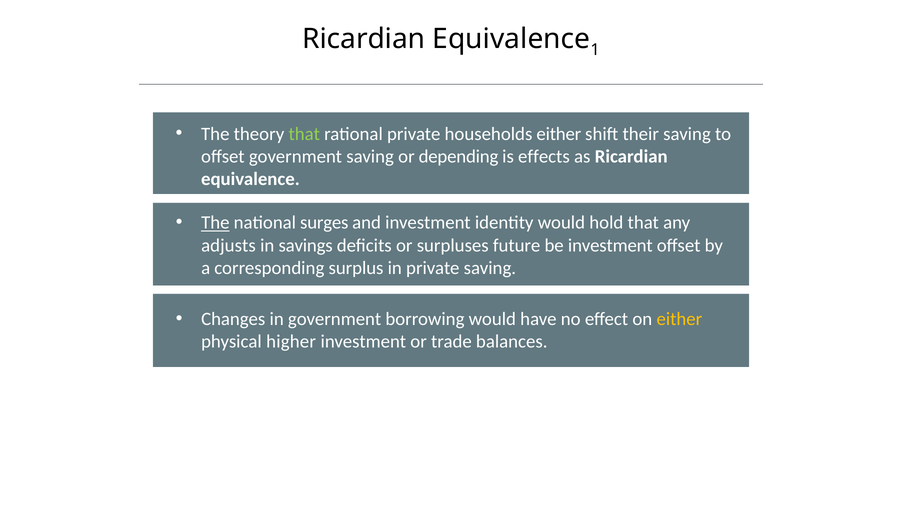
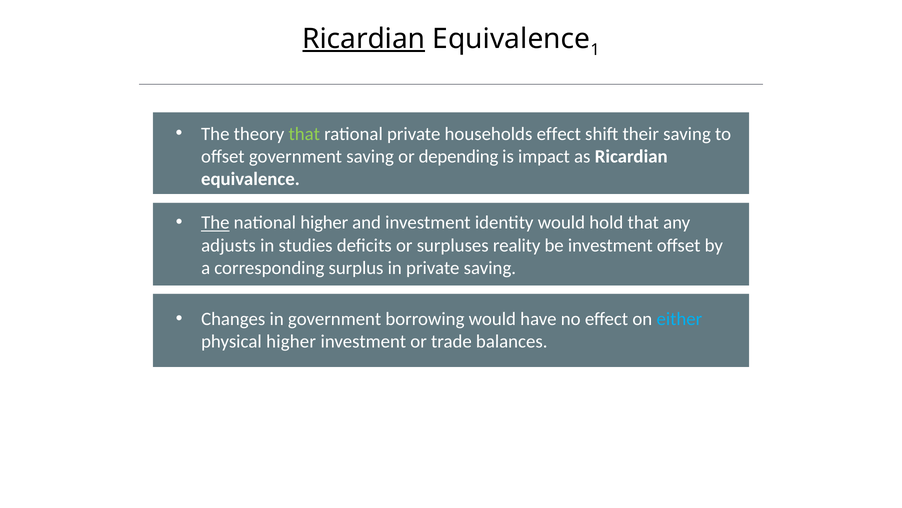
Ricardian at (364, 39) underline: none -> present
households either: either -> effect
effects: effects -> impact
national surges: surges -> higher
savings: savings -> studies
future: future -> reality
either at (679, 319) colour: yellow -> light blue
